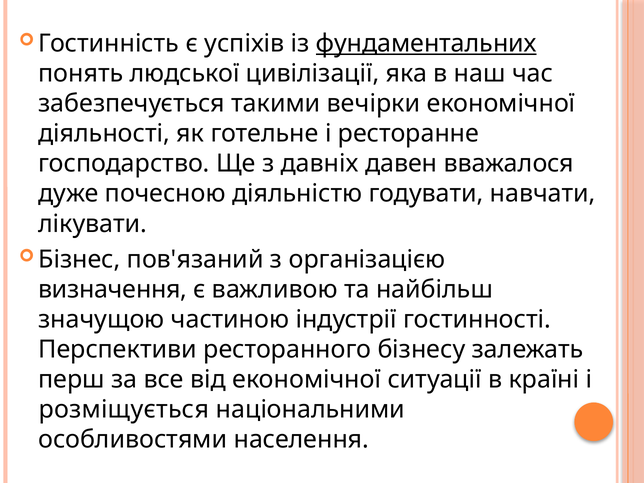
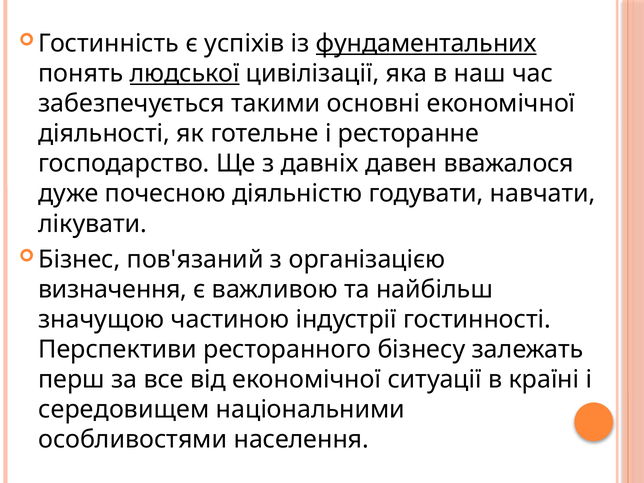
людської underline: none -> present
вечірки: вечірки -> основні
розміщується: розміщується -> середовищем
